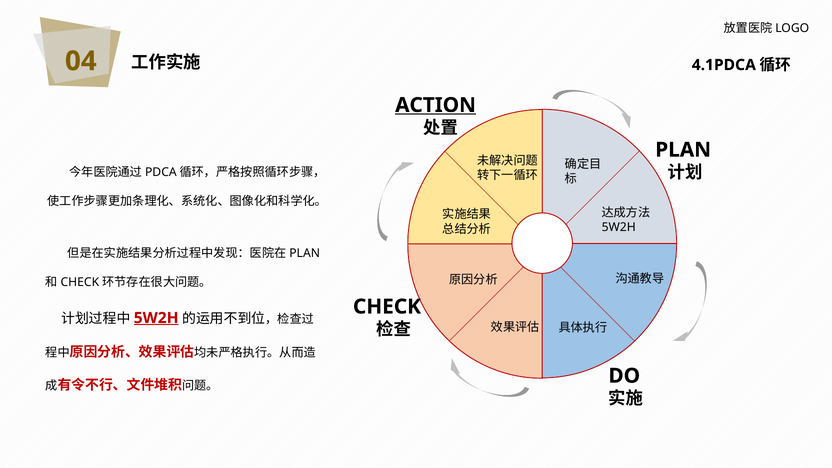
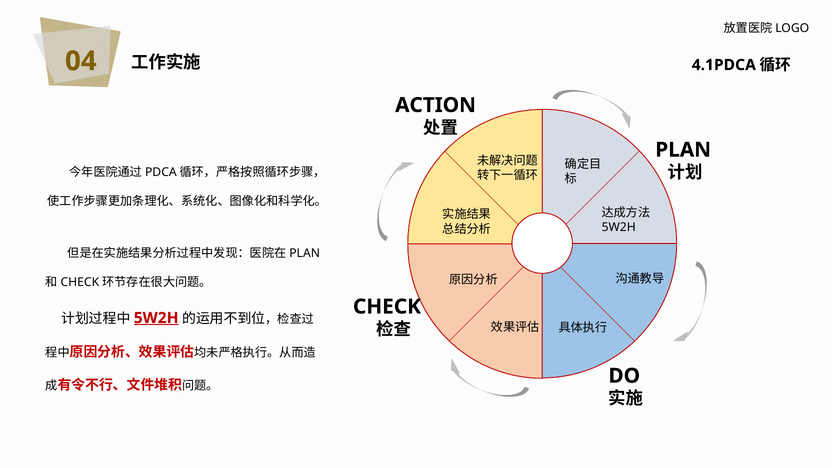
ACTION underline: present -> none
